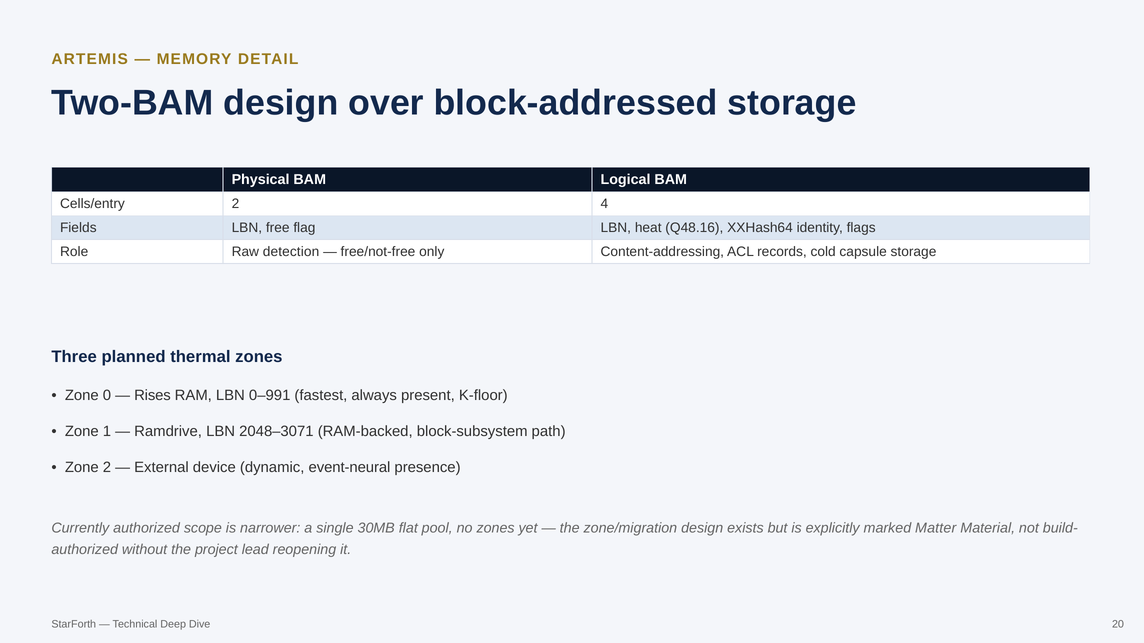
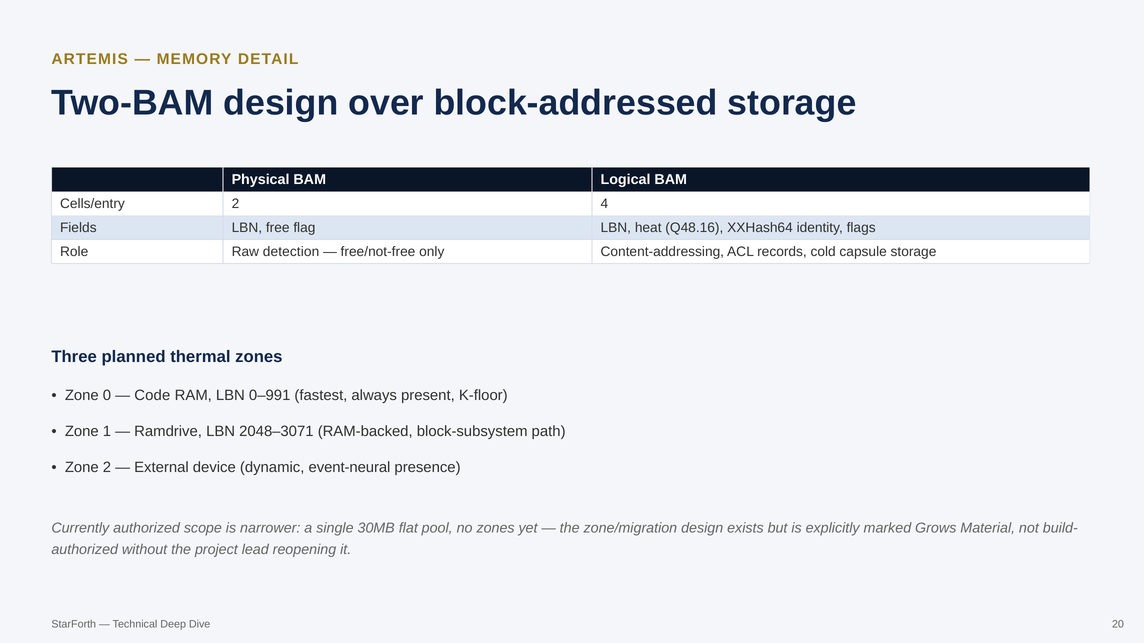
Rises: Rises -> Code
Matter: Matter -> Grows
